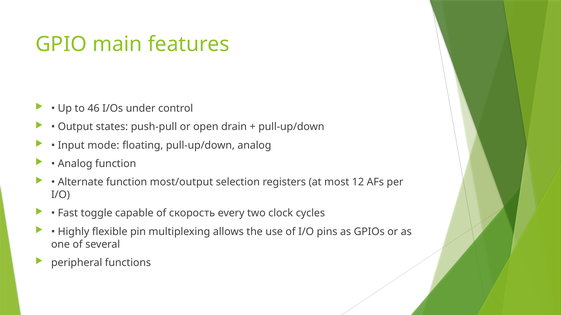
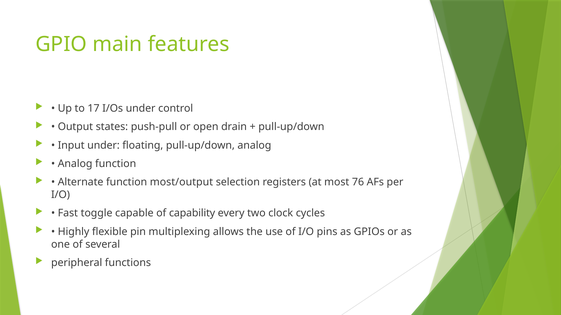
46: 46 -> 17
Input mode: mode -> under
12: 12 -> 76
скорость: скорость -> capability
